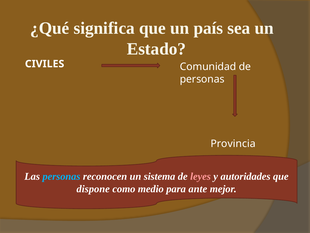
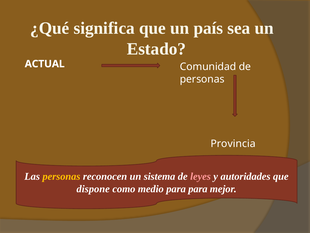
CIVILES: CIVILES -> ACTUAL
personas at (61, 176) colour: light blue -> yellow
para ante: ante -> para
